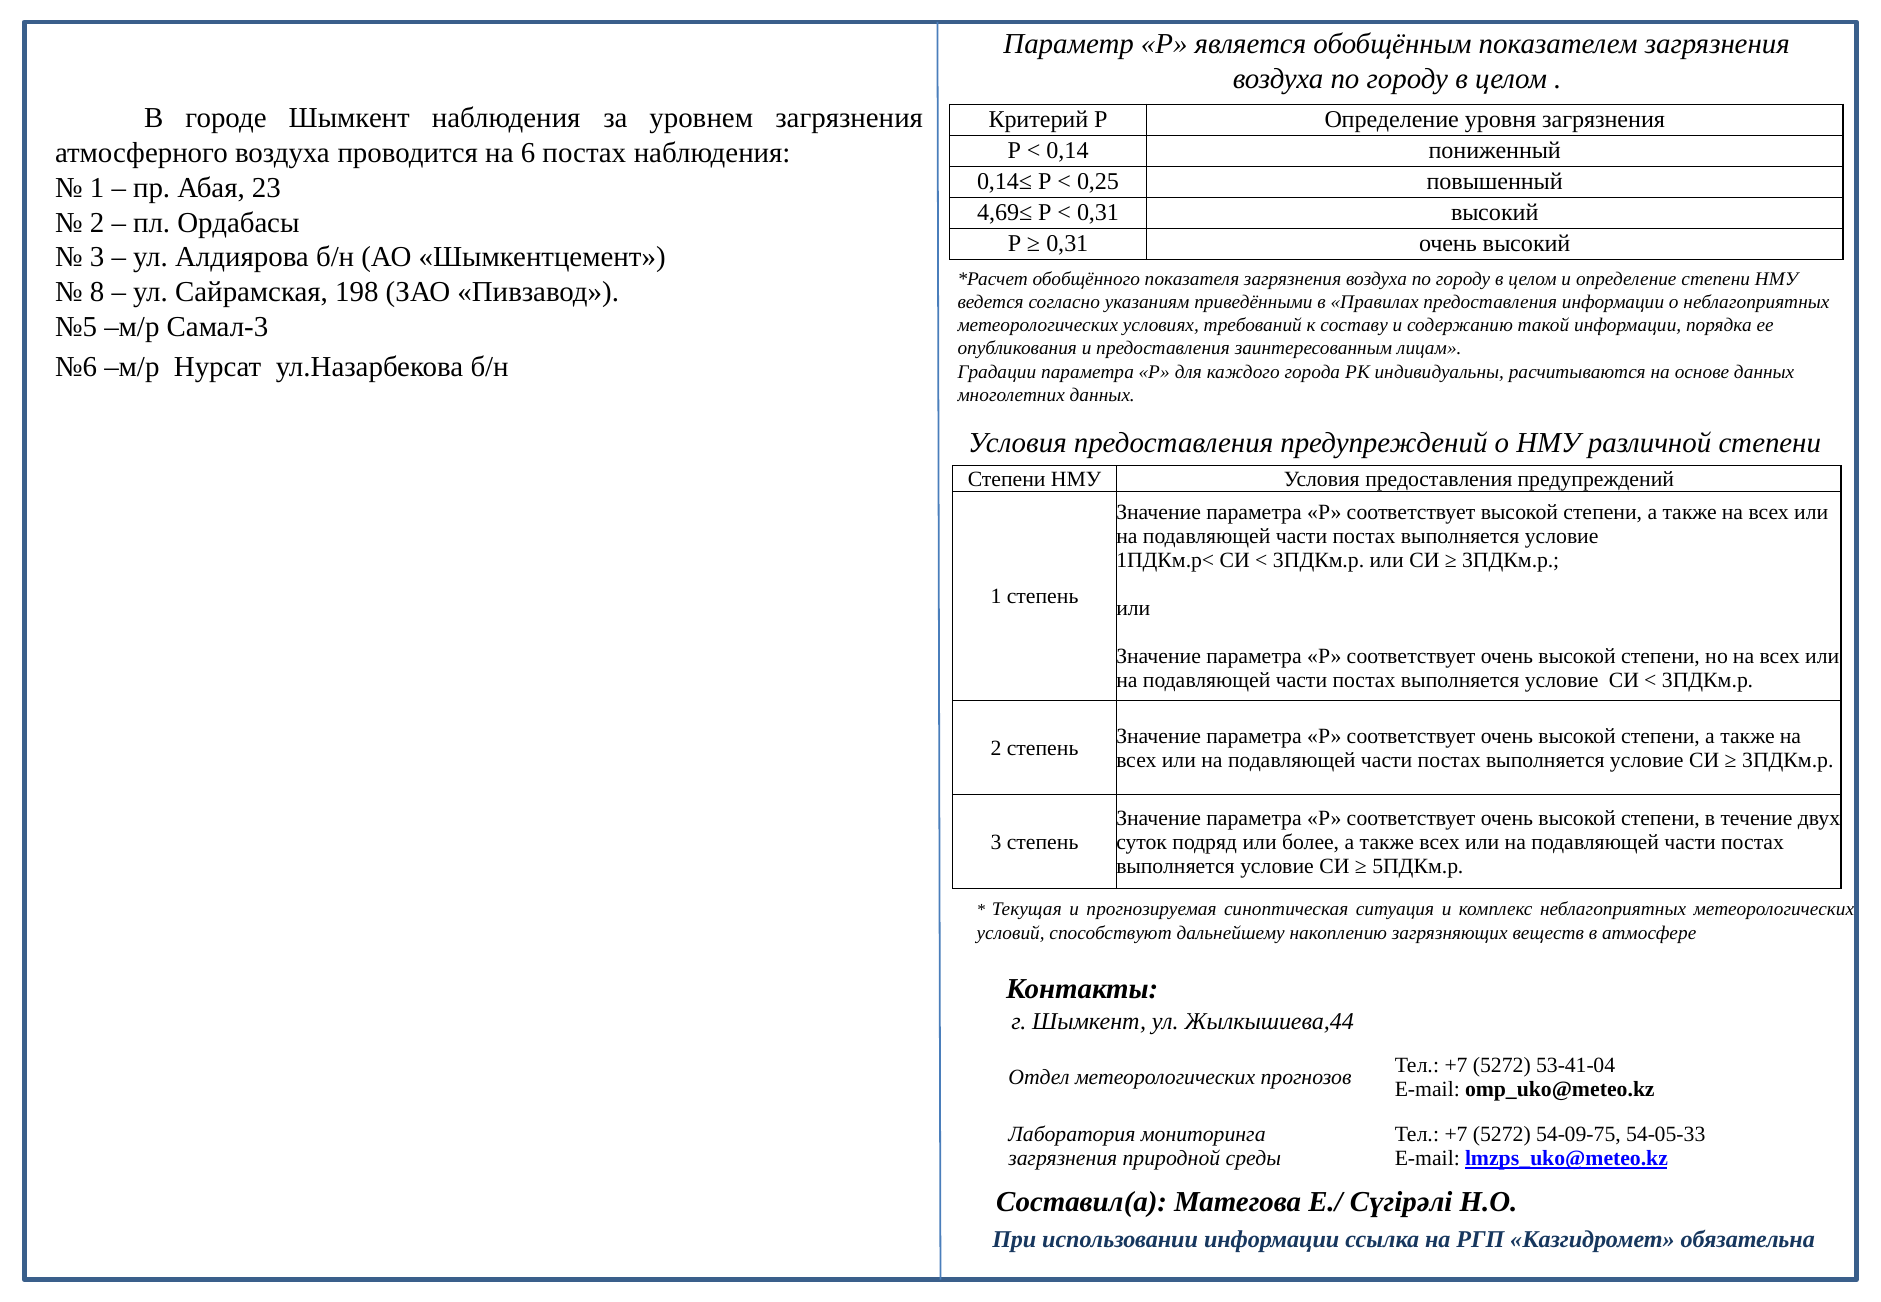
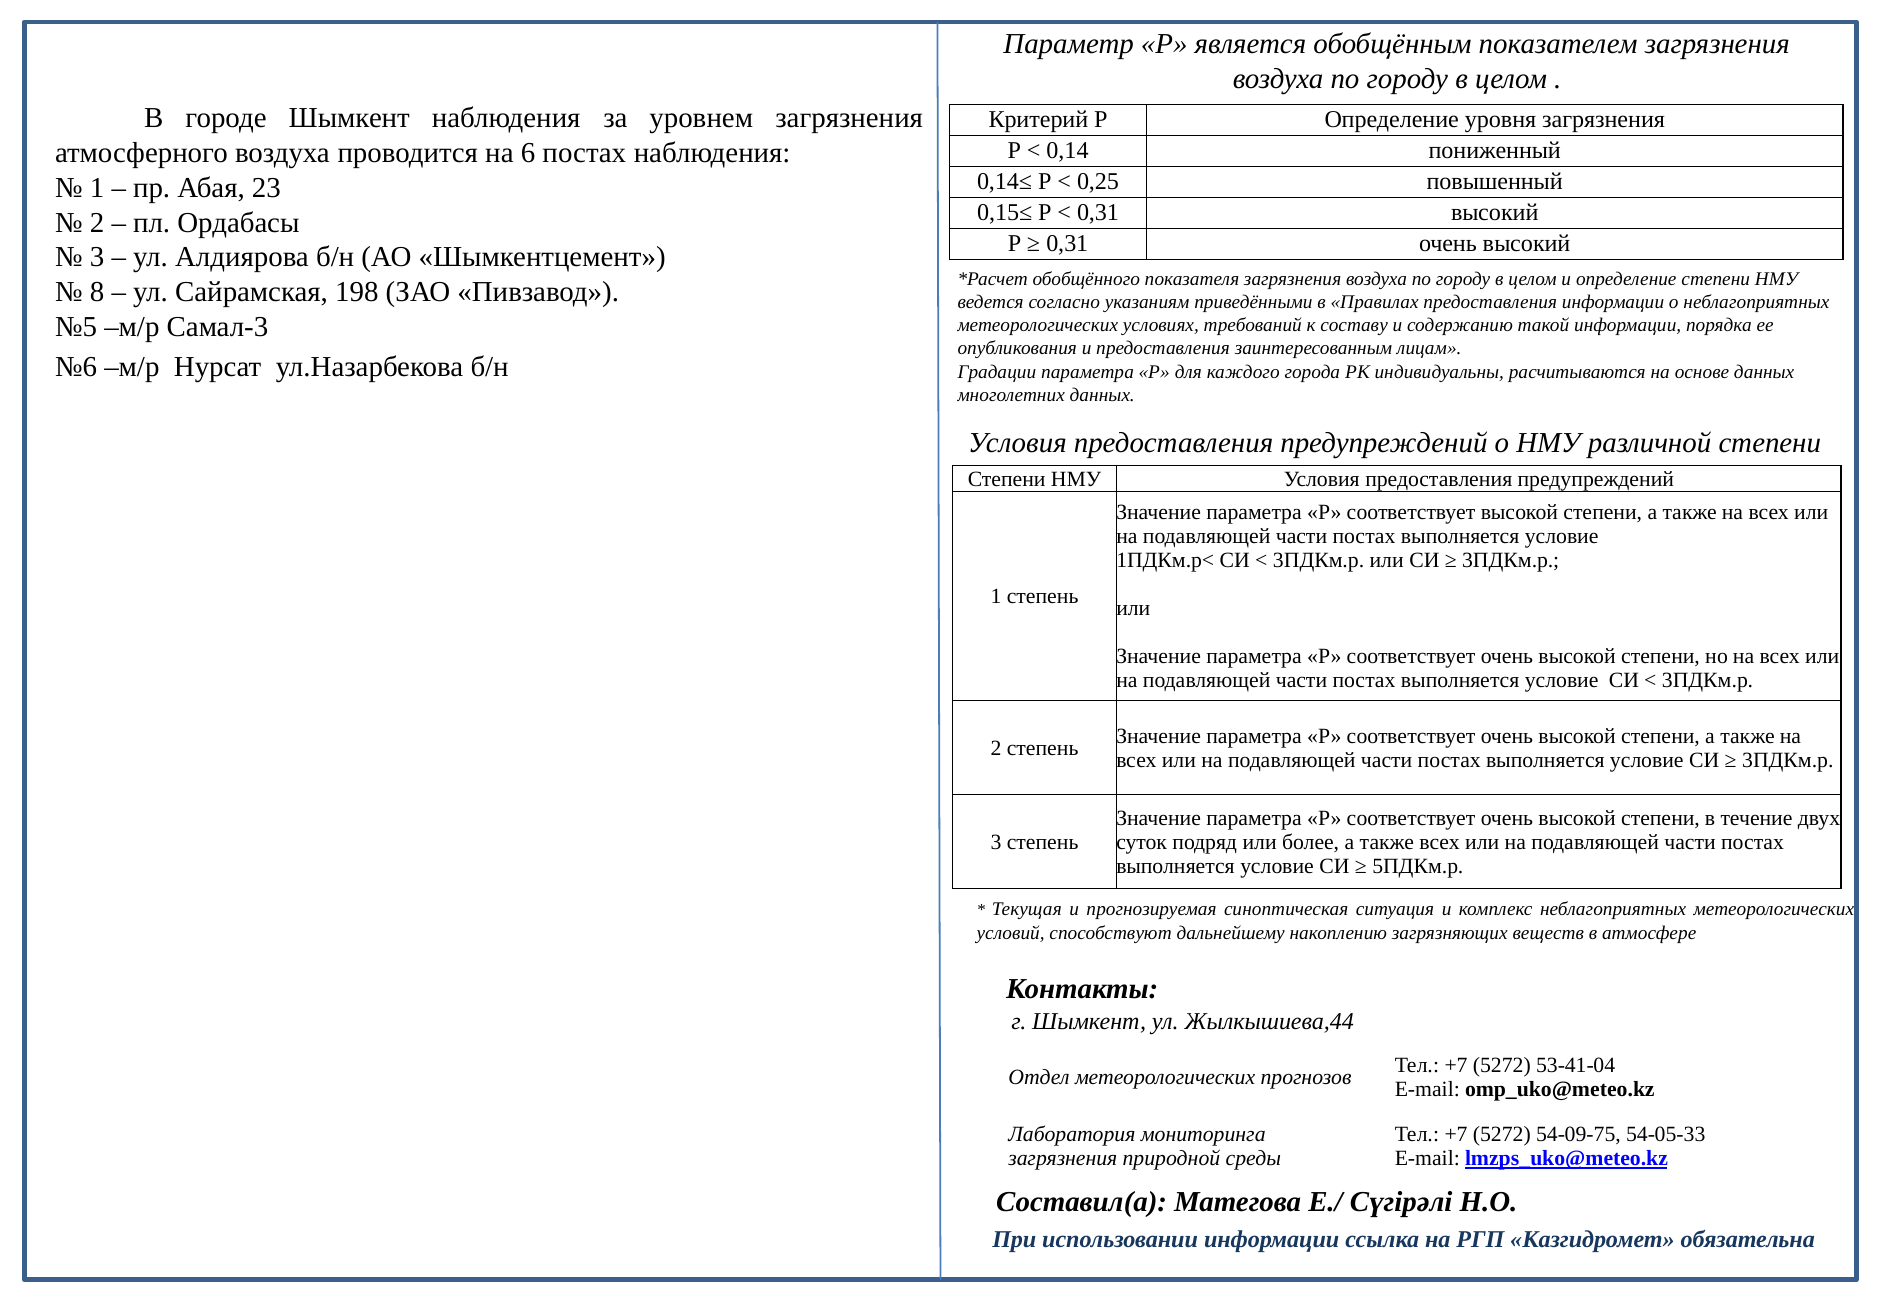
4,69≤: 4,69≤ -> 0,15≤
